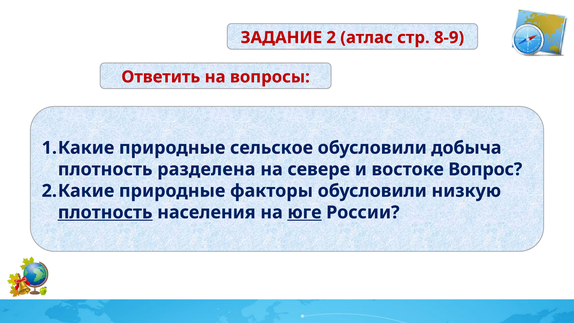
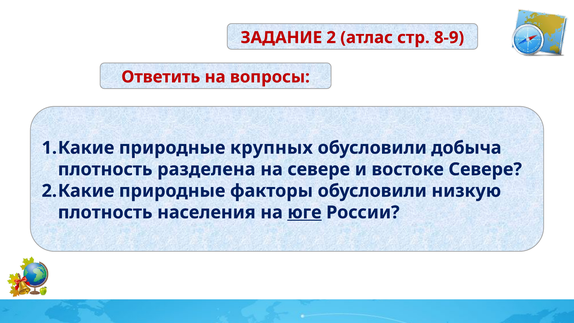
сельское: сельское -> крупных
востоке Вопрос: Вопрос -> Севере
плотность at (105, 212) underline: present -> none
